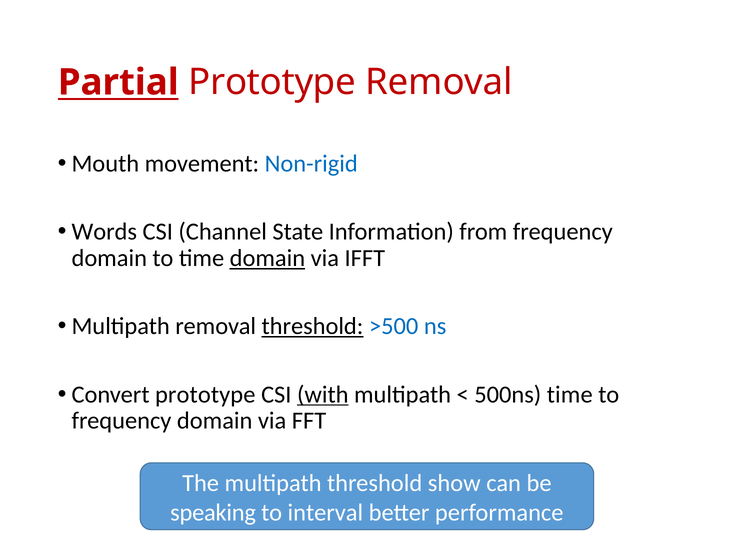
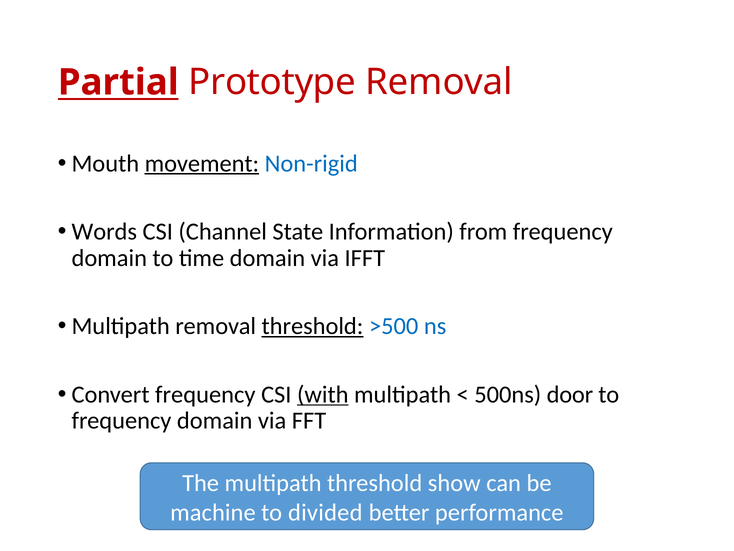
movement underline: none -> present
domain at (267, 258) underline: present -> none
Convert prototype: prototype -> frequency
500ns time: time -> door
speaking: speaking -> machine
interval: interval -> divided
